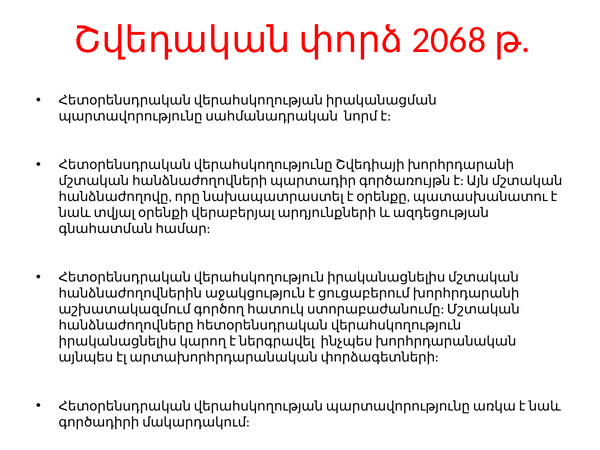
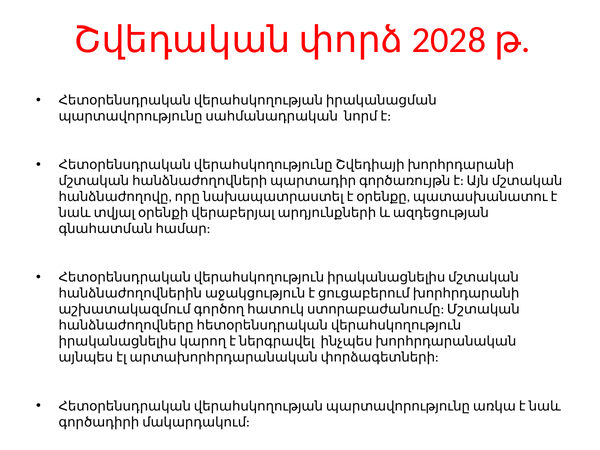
2068: 2068 -> 2028
